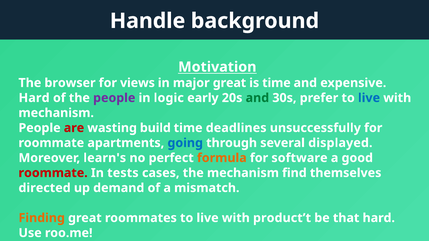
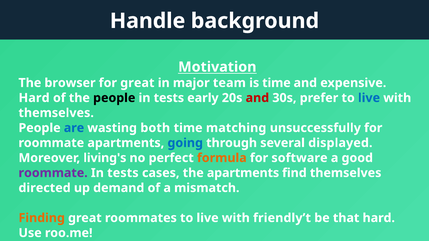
for views: views -> great
major great: great -> team
people at (114, 98) colour: purple -> black
logic at (169, 98): logic -> tests
and at (257, 98) colour: green -> red
mechanism at (56, 113): mechanism -> themselves
are colour: red -> blue
build: build -> both
deadlines: deadlines -> matching
learn's: learn's -> living's
roommate at (53, 173) colour: red -> purple
the mechanism: mechanism -> apartments
product’t: product’t -> friendly’t
